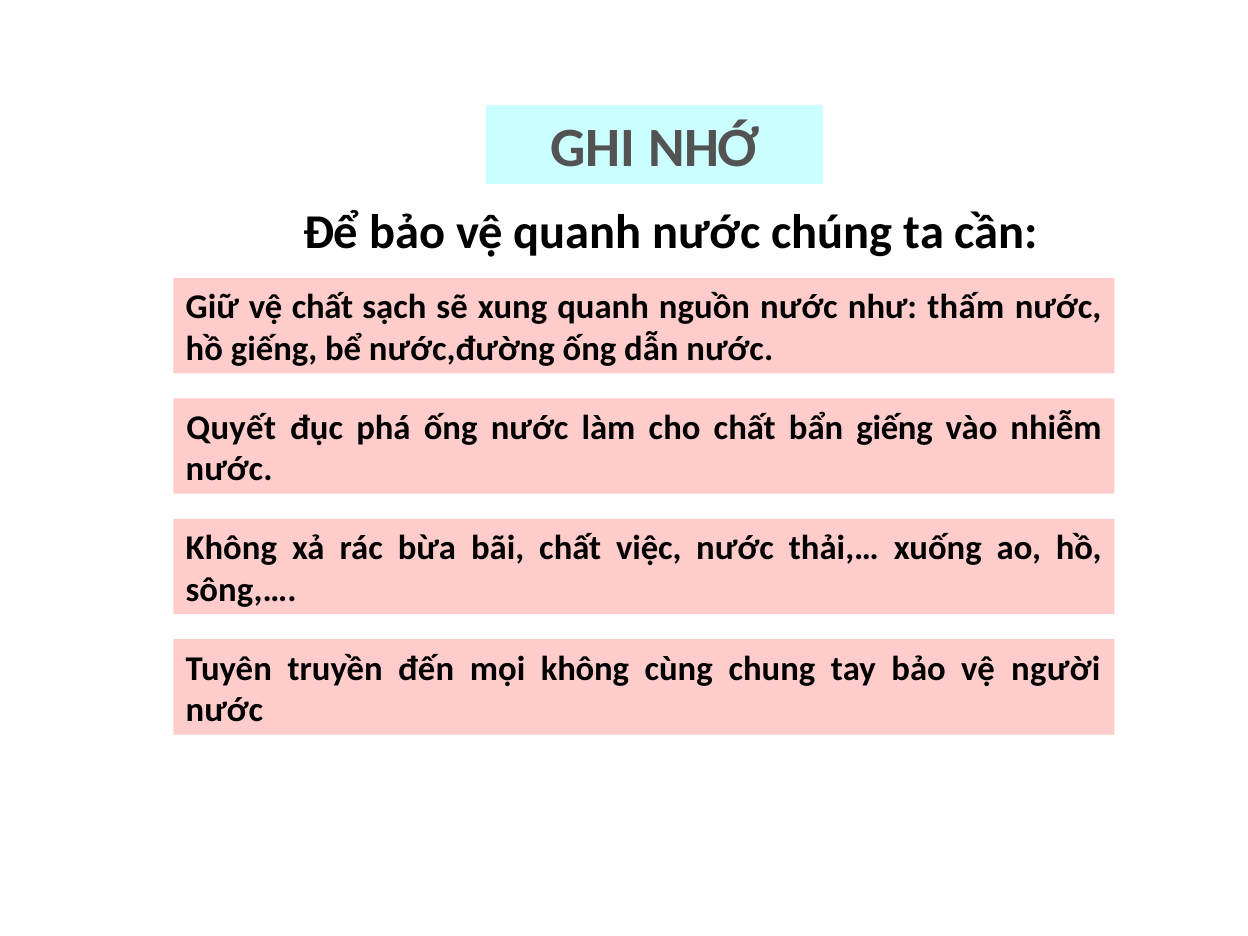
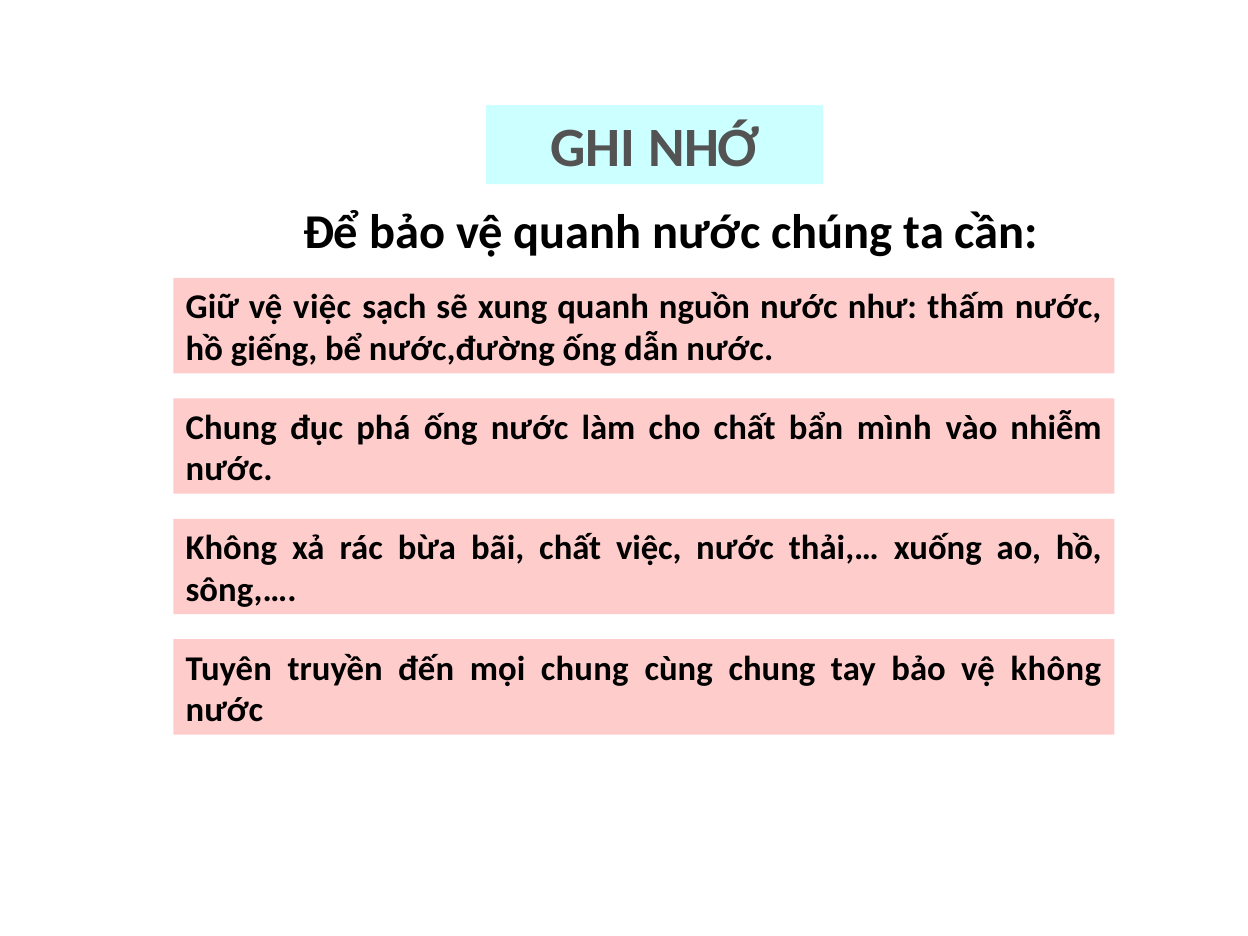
vệ chất: chất -> việc
Quyết at (231, 428): Quyết -> Chung
bẩn giếng: giếng -> mình
mọi không: không -> chung
vệ người: người -> không
